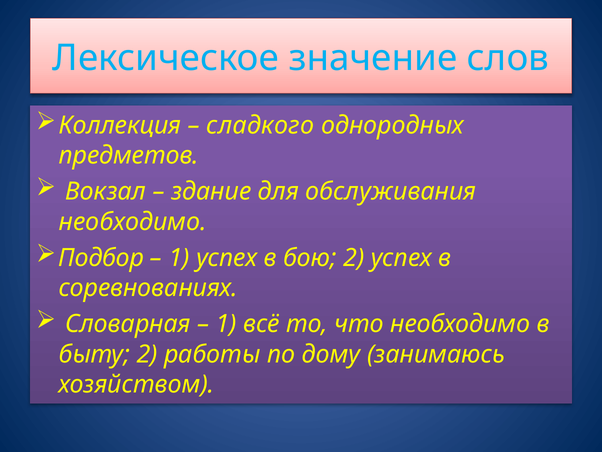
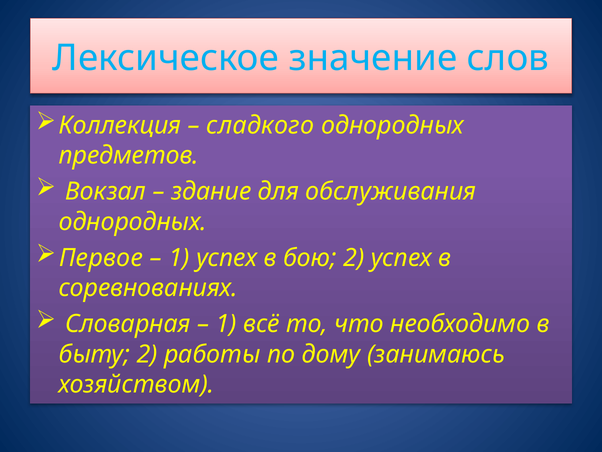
необходимо at (133, 221): необходимо -> однородных
Подбор: Подбор -> Первое
